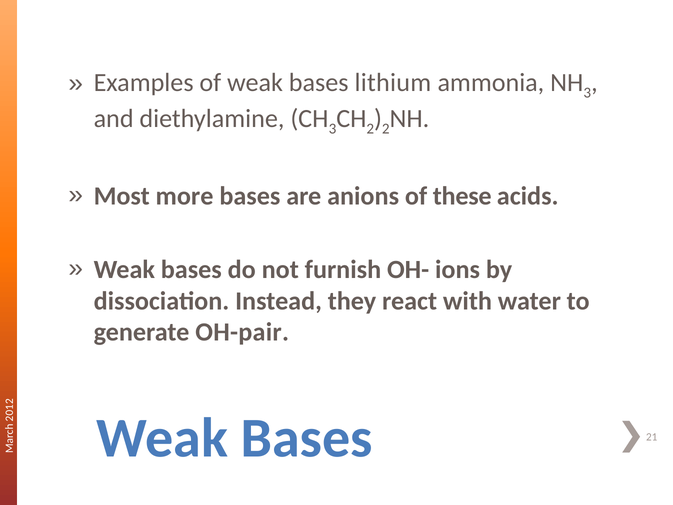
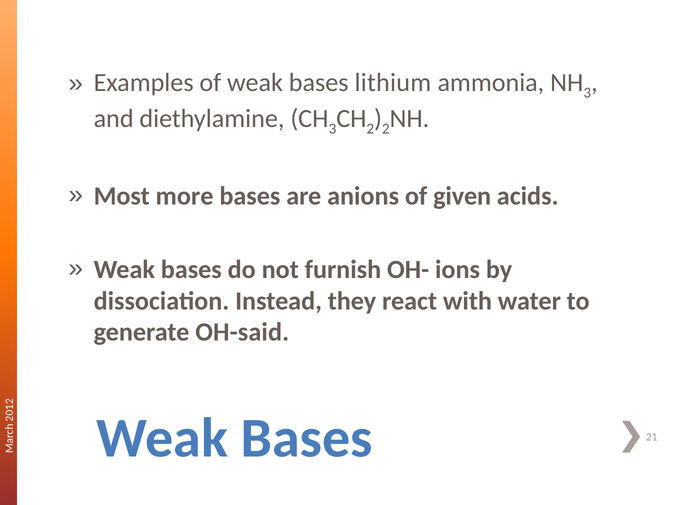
these: these -> given
OH-pair: OH-pair -> OH-said
